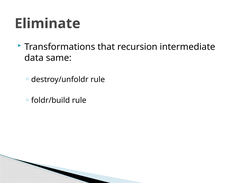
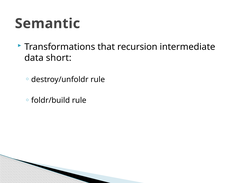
Eliminate: Eliminate -> Semantic
same: same -> short
